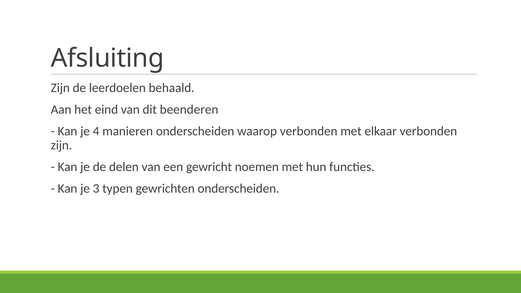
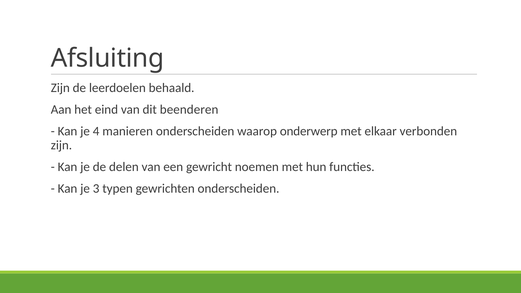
waarop verbonden: verbonden -> onderwerp
